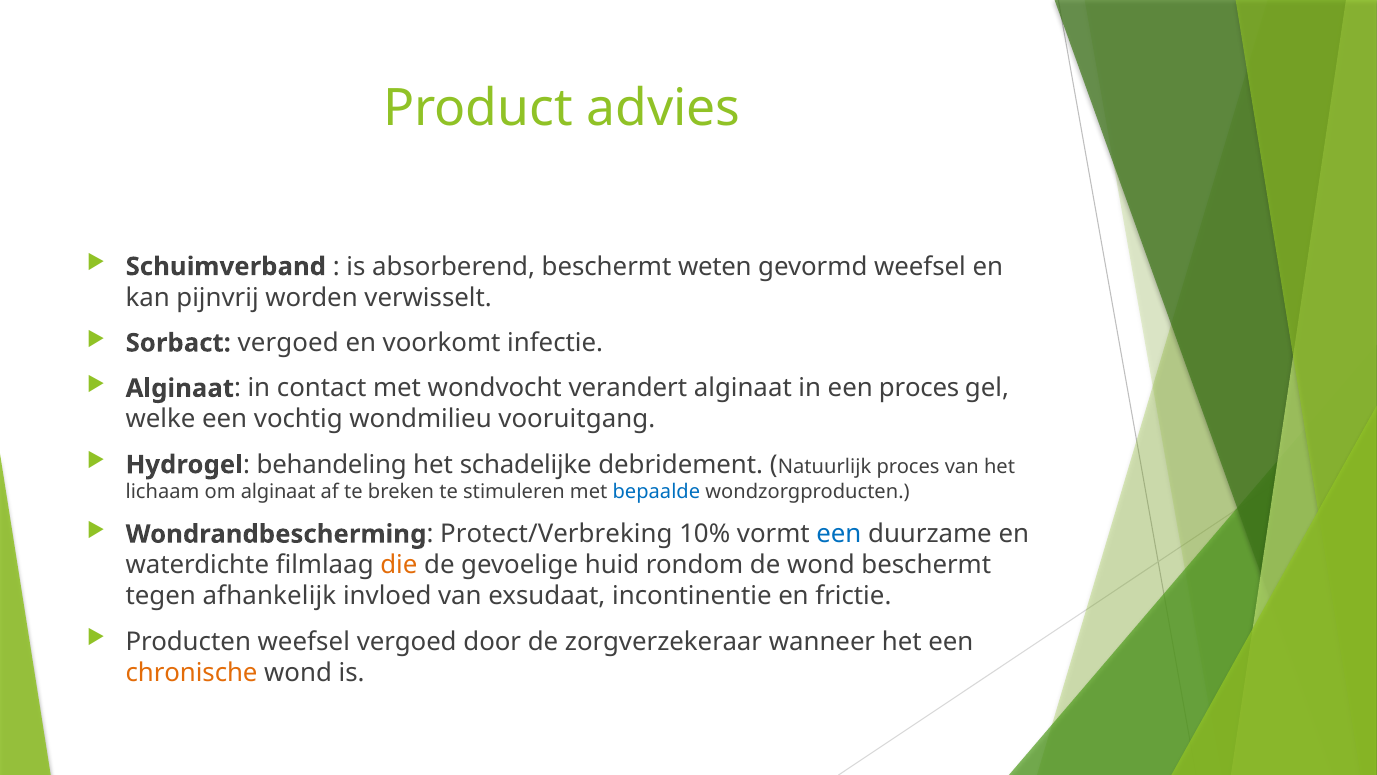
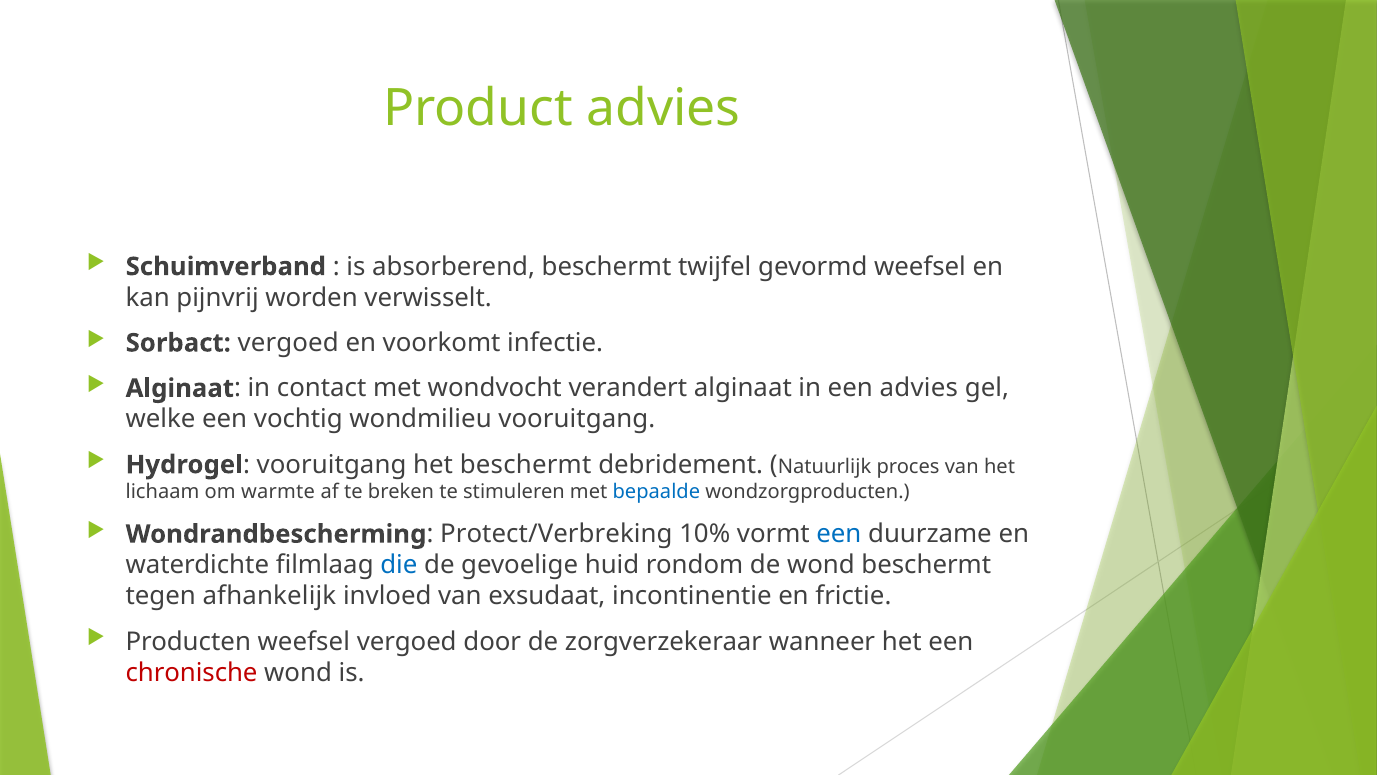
weten: weten -> twijfel
een proces: proces -> advies
behandeling at (332, 464): behandeling -> vooruitgang
het schadelijke: schadelijke -> beschermt
om alginaat: alginaat -> warmte
die colour: orange -> blue
chronische colour: orange -> red
